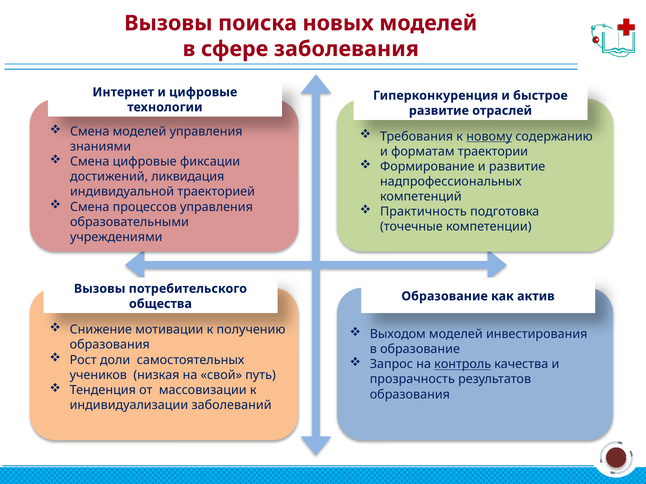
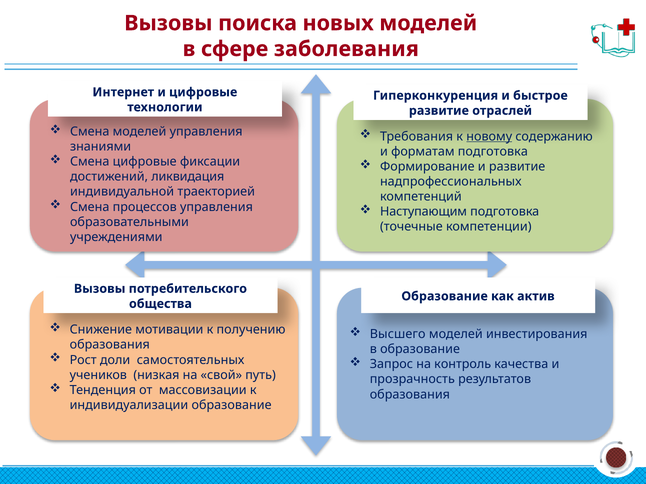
форматам траектории: траектории -> подготовка
Практичность: Практичность -> Наступающим
Выходом: Выходом -> Высшего
контроль underline: present -> none
индивидуализации заболеваний: заболеваний -> образование
